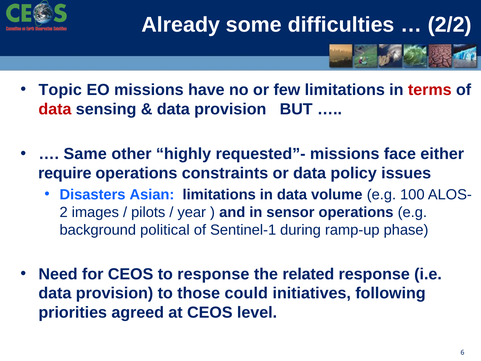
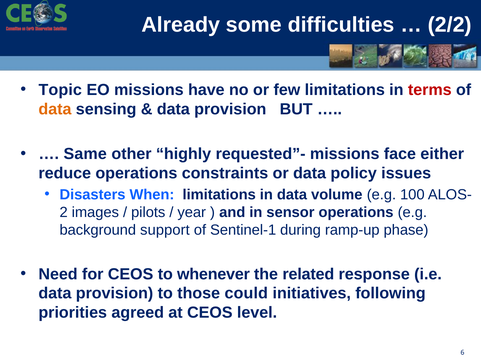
data at (55, 109) colour: red -> orange
require: require -> reduce
Asian: Asian -> When
political: political -> support
to response: response -> whenever
